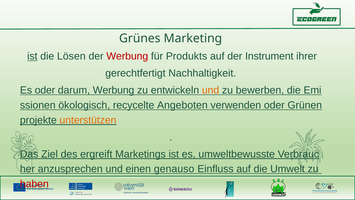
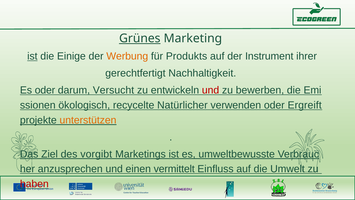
Grünes underline: none -> present
Lösen: Lösen -> Einige
Werbung at (127, 56) colour: red -> orange
darum Werbung: Werbung -> Versucht
und at (211, 90) colour: orange -> red
Angeboten: Angeboten -> Natürlicher
Grünen: Grünen -> Ergreift
ergreift: ergreift -> vorgibt
genauso: genauso -> vermittelt
